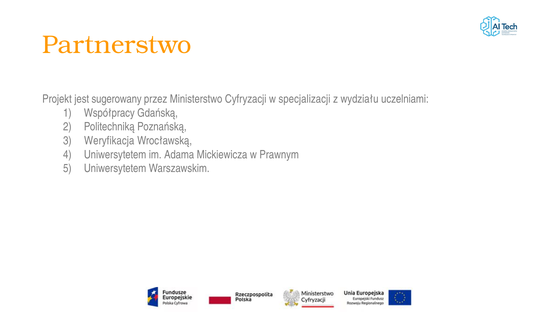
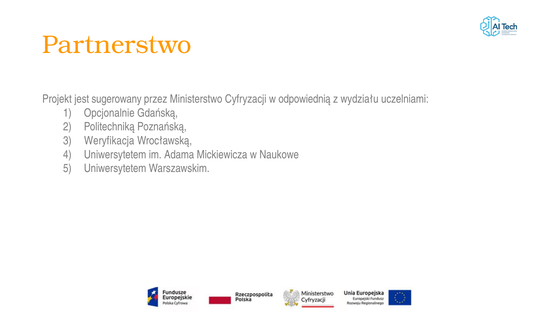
specjalizacji: specjalizacji -> odpowiednią
Współpracy: Współpracy -> Opcjonalnie
Prawnym: Prawnym -> Naukowe
